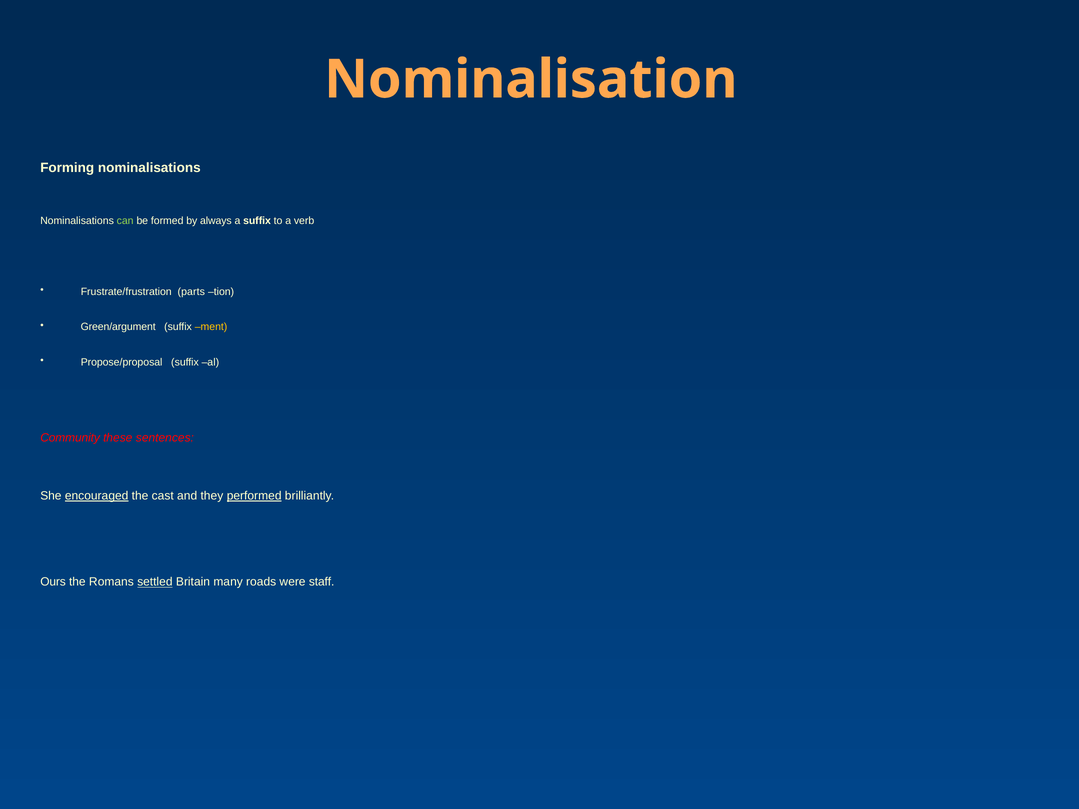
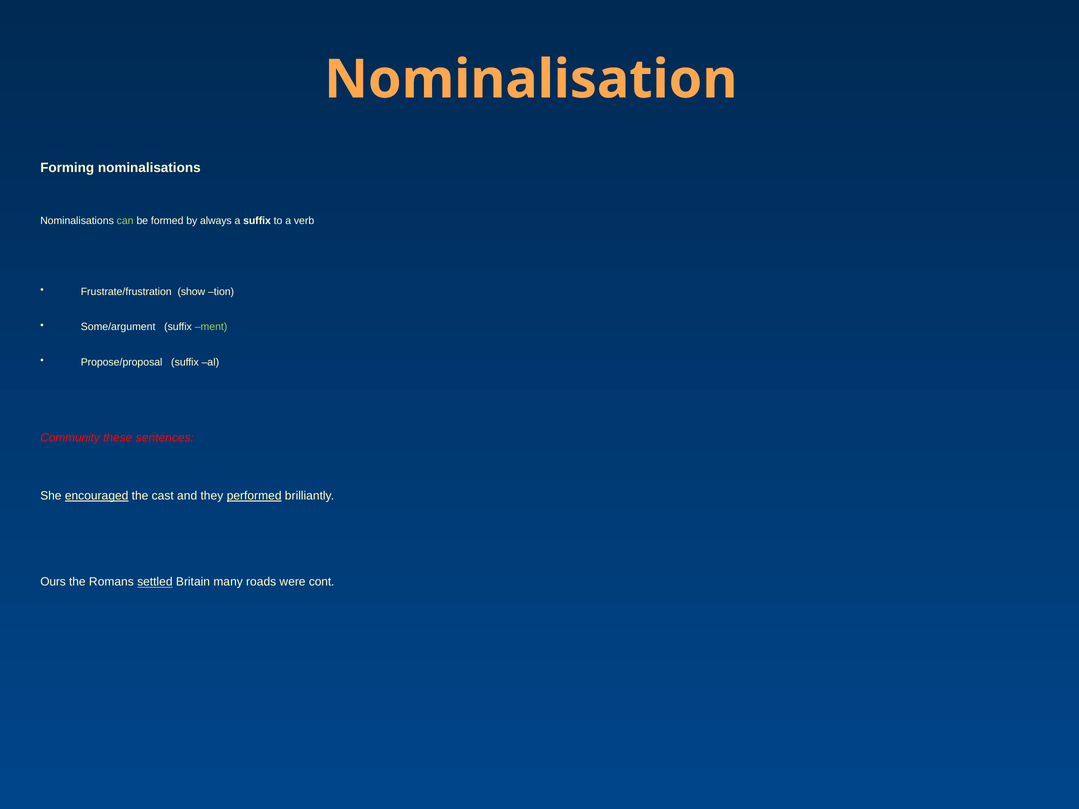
parts: parts -> show
Green/argument: Green/argument -> Some/argument
ment colour: yellow -> light green
staff: staff -> cont
